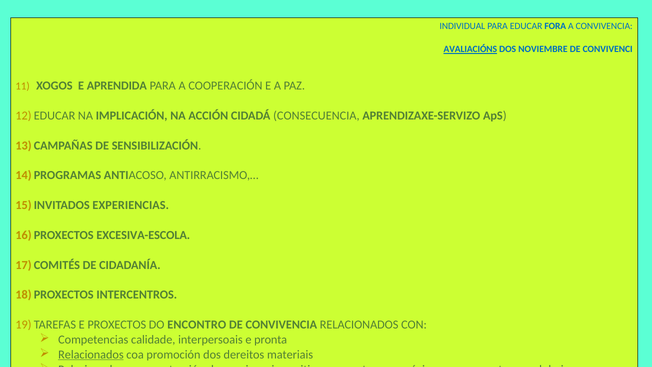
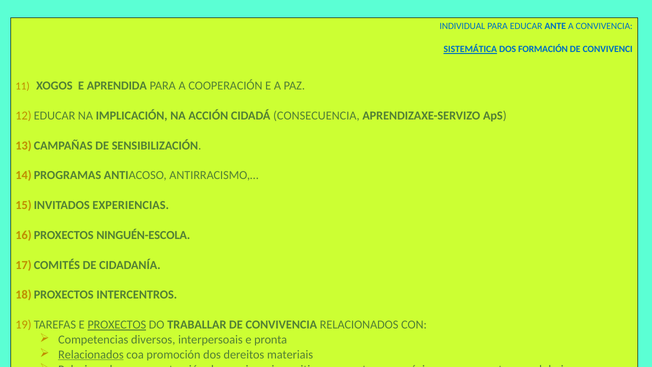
FORA: FORA -> ANTE
AVALIACIÓNS: AVALIACIÓNS -> SISTEMÁTICA
NOVIEMBRE: NOVIEMBRE -> FORMACIÓN
EXCESIVA-ESCOLA: EXCESIVA-ESCOLA -> NINGUÉN-ESCOLA
PROXECTOS underline: none -> present
ENCONTRO: ENCONTRO -> TRABALLAR
calidade: calidade -> diversos
